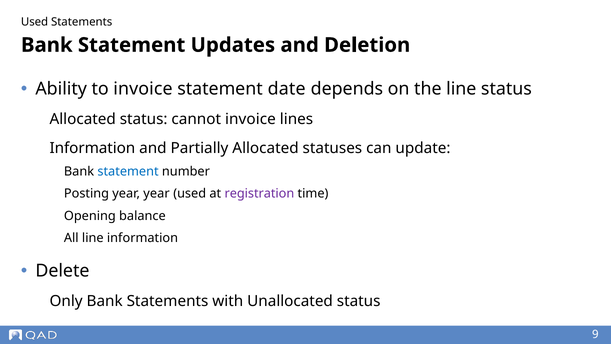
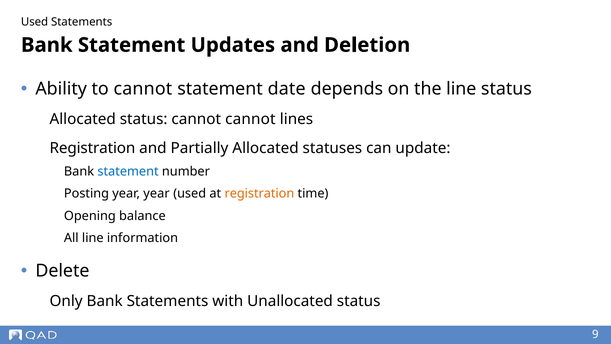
to invoice: invoice -> cannot
cannot invoice: invoice -> cannot
Information at (92, 148): Information -> Registration
registration at (259, 194) colour: purple -> orange
